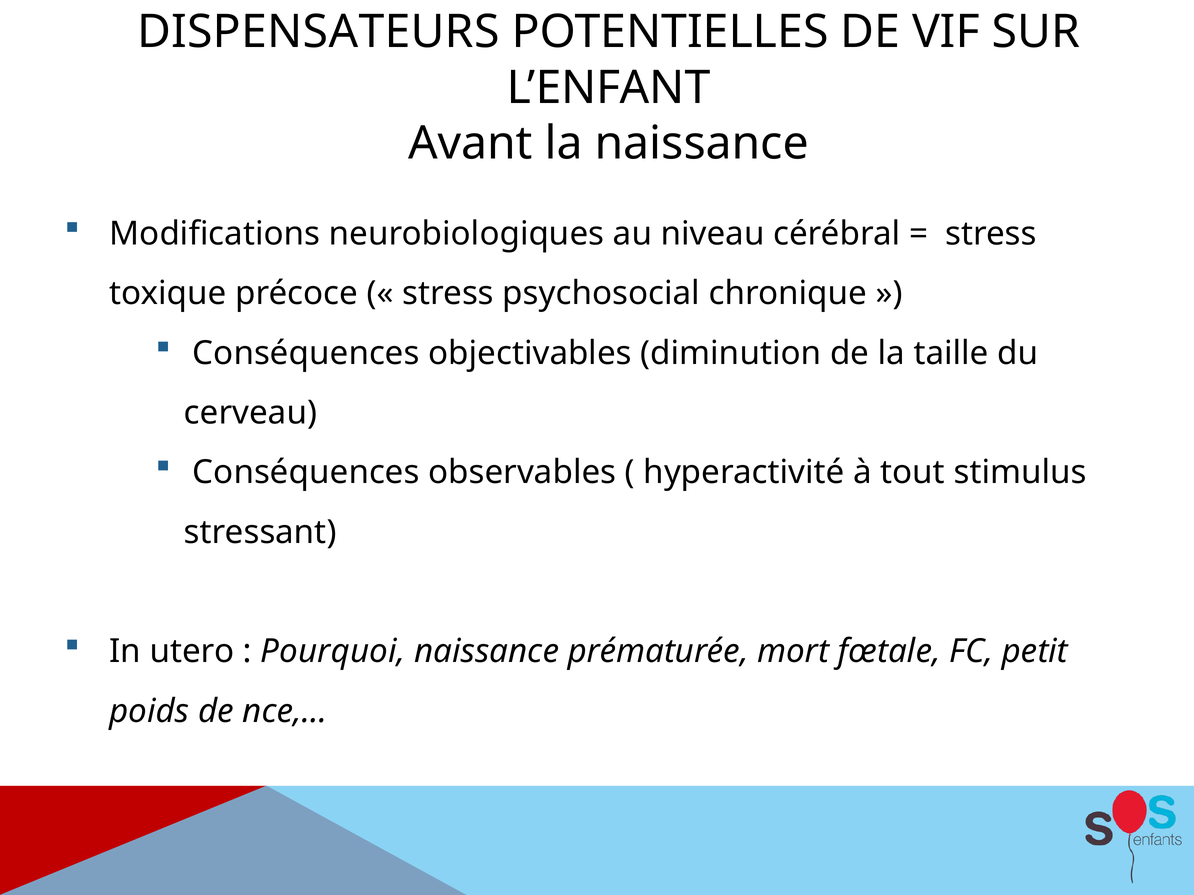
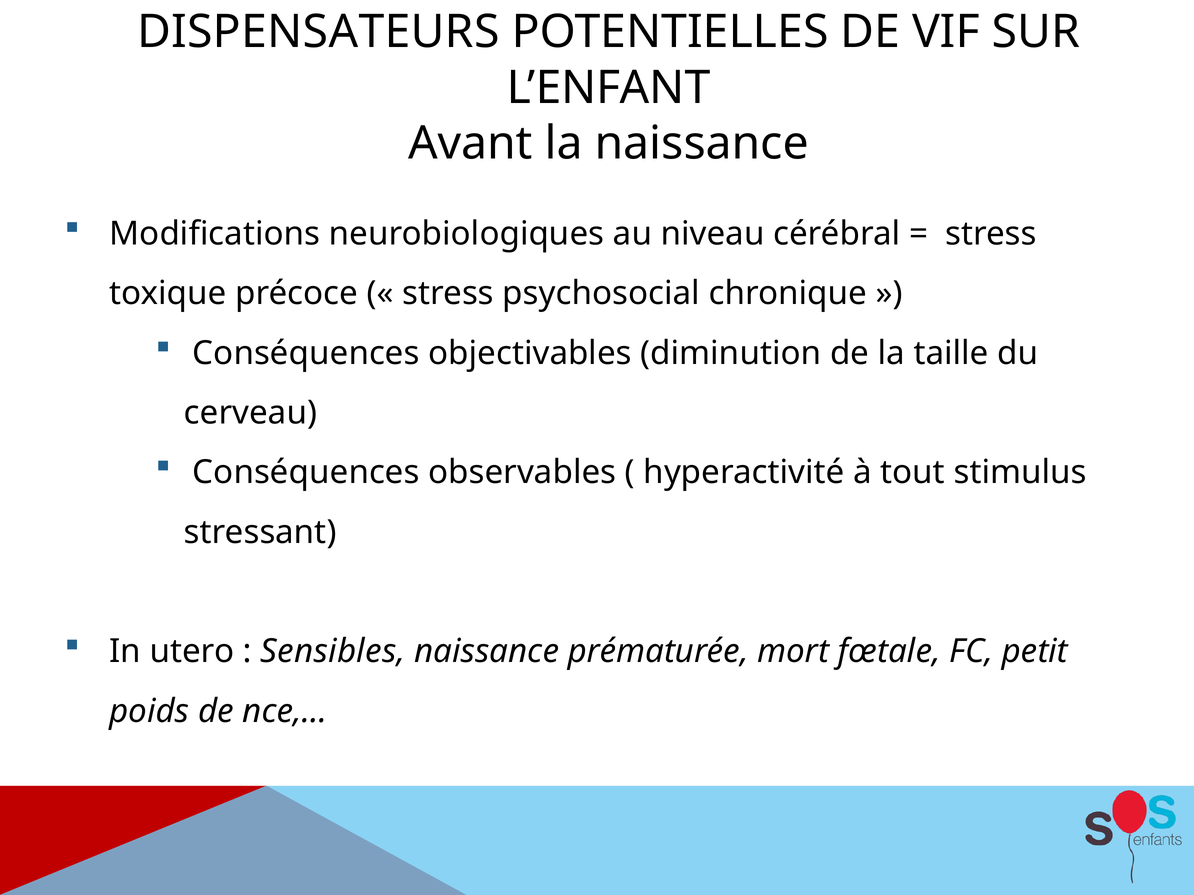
Pourquoi: Pourquoi -> Sensibles
